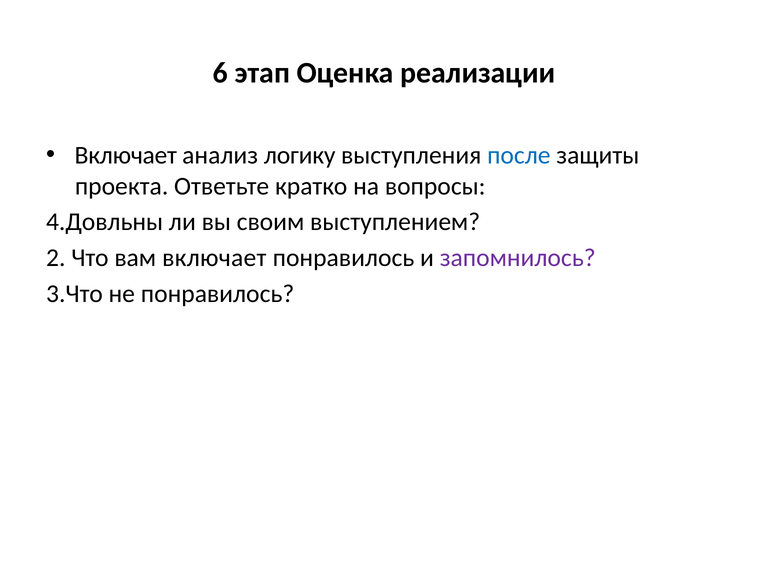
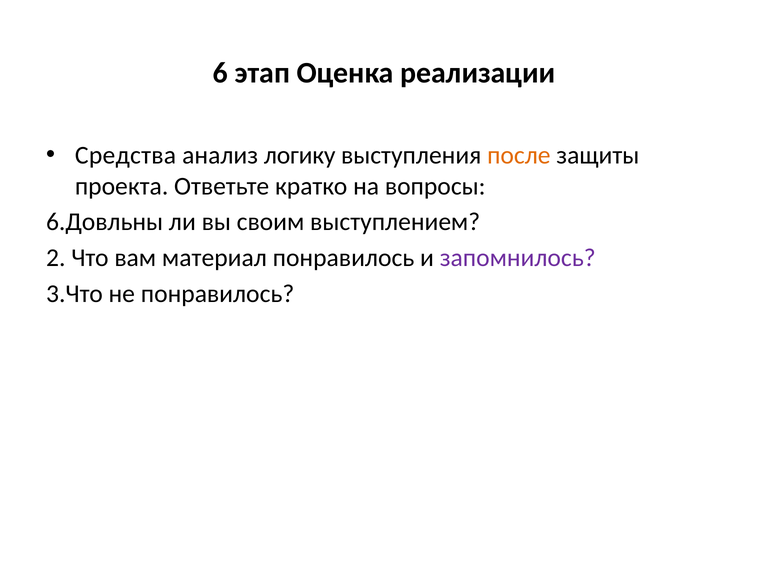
Включает at (126, 155): Включает -> Средства
после colour: blue -> orange
4.Довльны: 4.Довльны -> 6.Довльны
вам включает: включает -> материал
